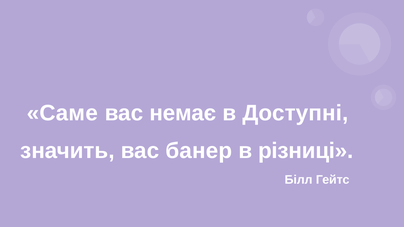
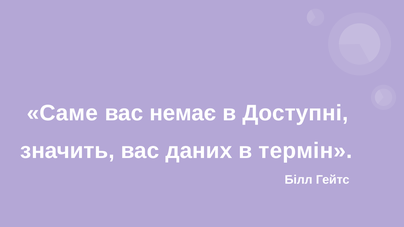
банер: банер -> даних
різниці: різниці -> термін
